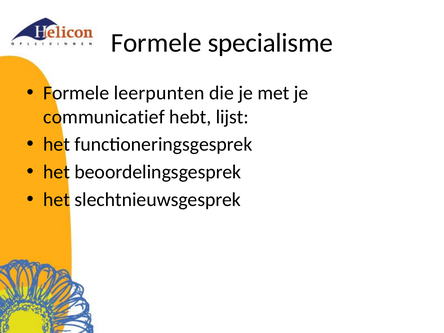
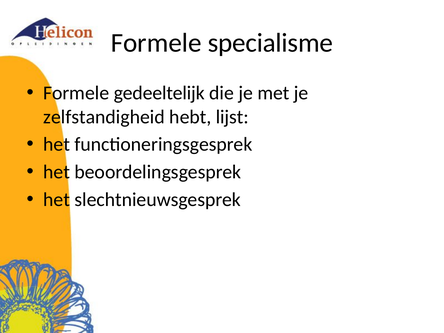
leerpunten: leerpunten -> gedeeltelijk
communicatief: communicatief -> zelfstandigheid
